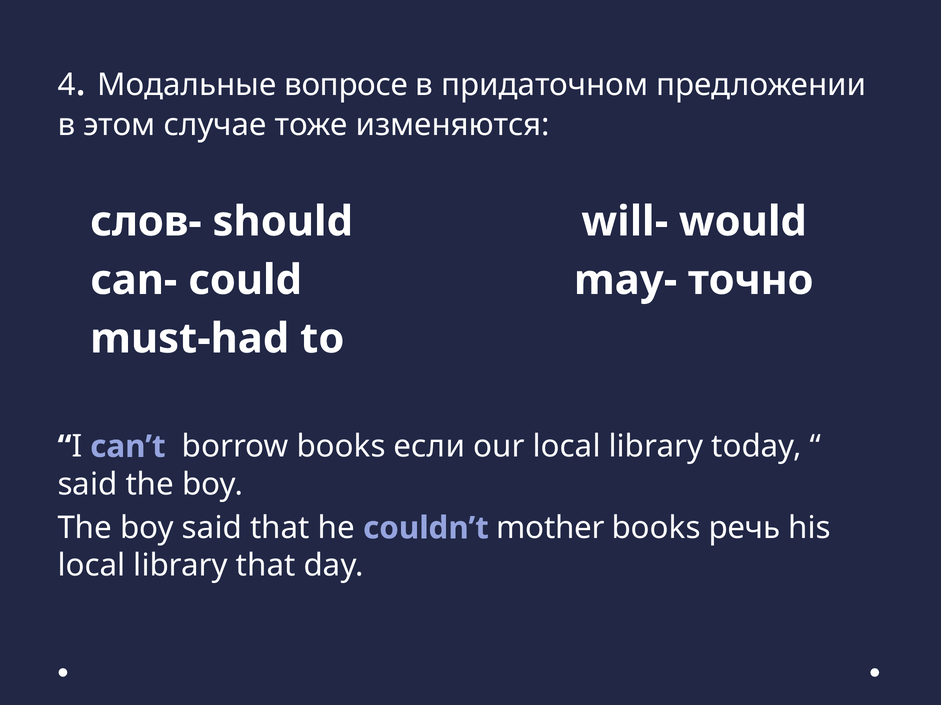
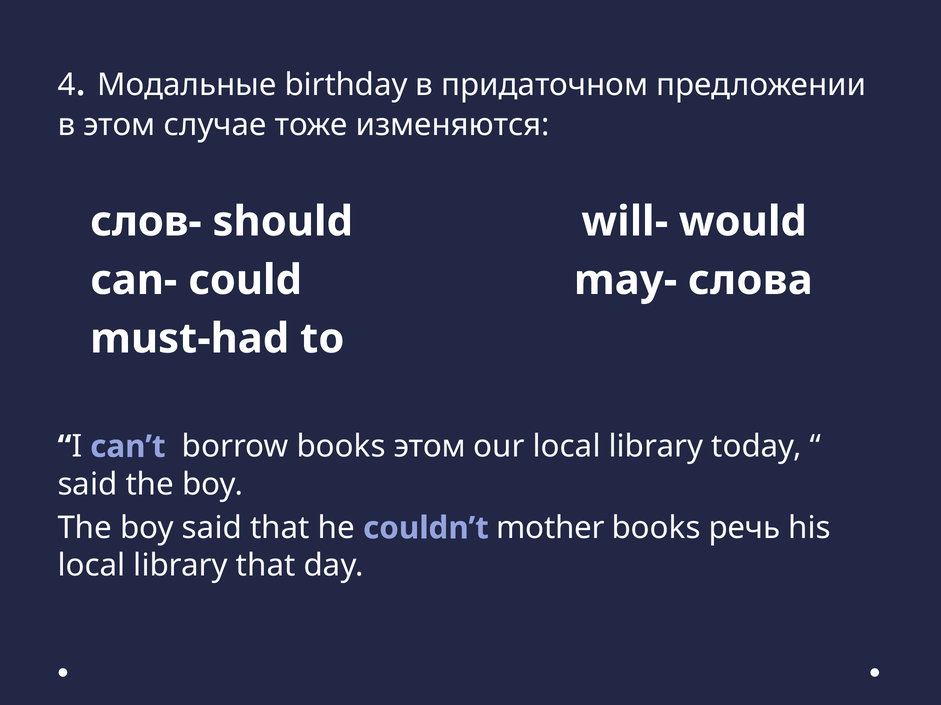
вопросе: вопросе -> birthday
точно: точно -> слова
books если: если -> этом
